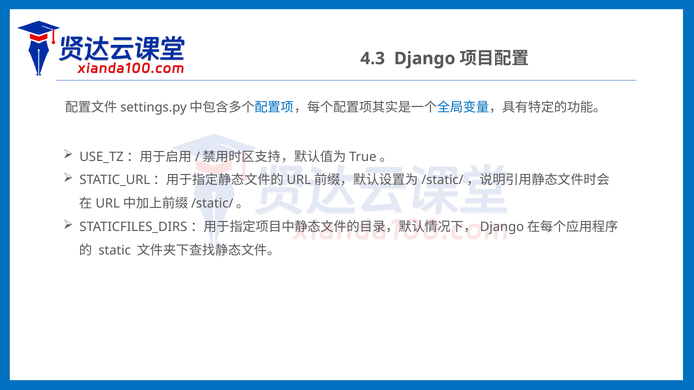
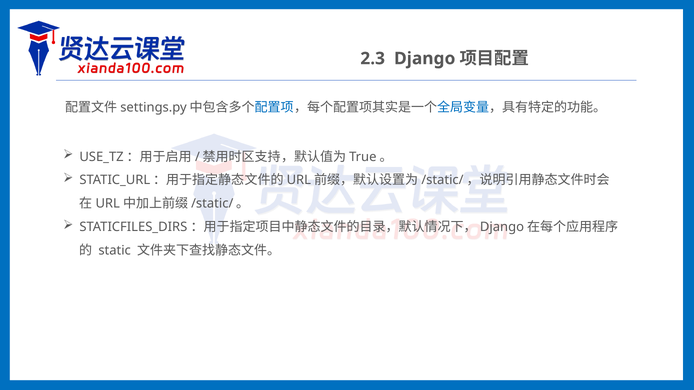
4.3: 4.3 -> 2.3
